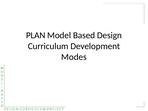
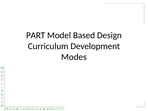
PLAN: PLAN -> PART
